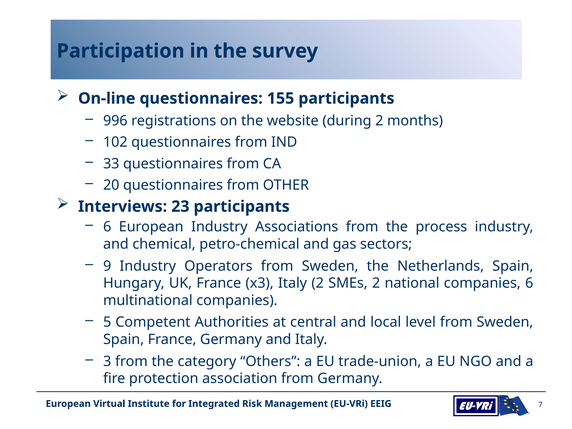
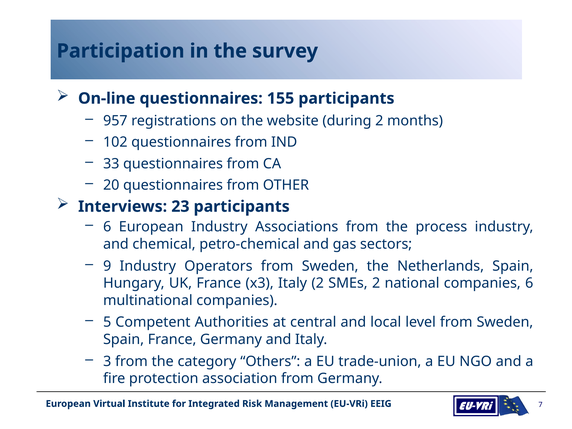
996: 996 -> 957
